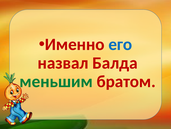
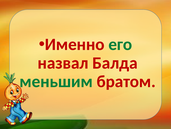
его colour: blue -> green
